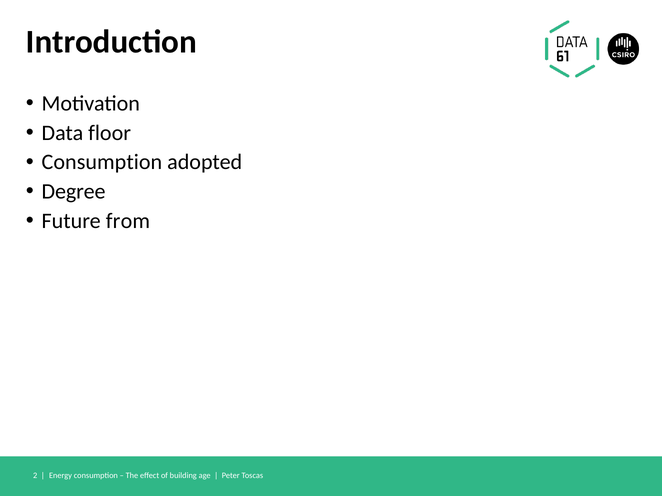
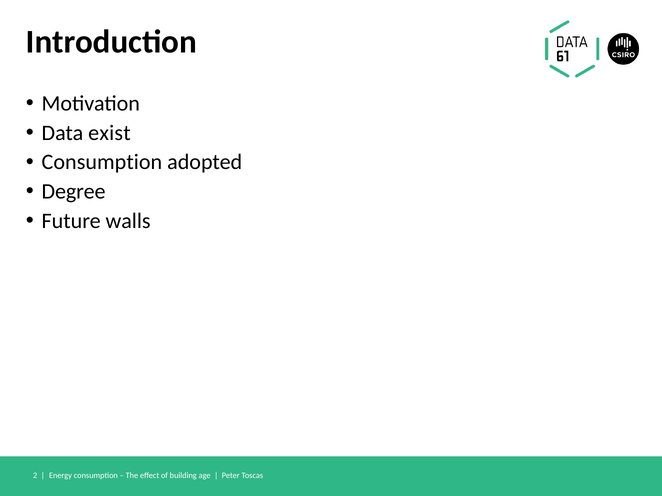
floor: floor -> exist
from: from -> walls
